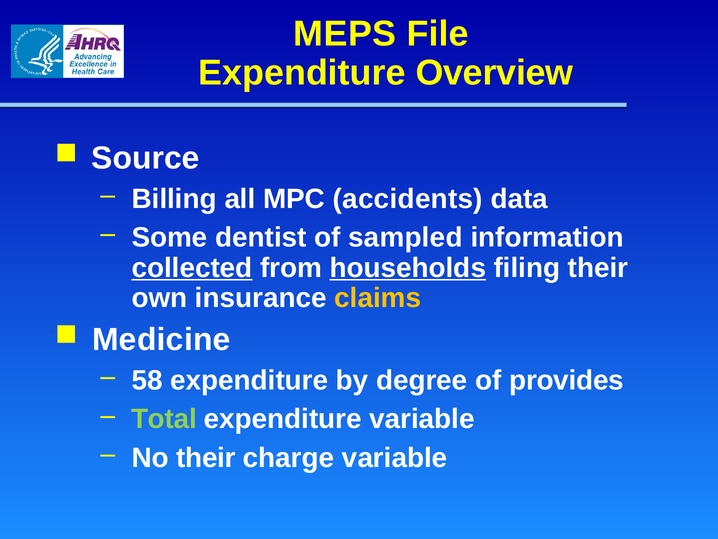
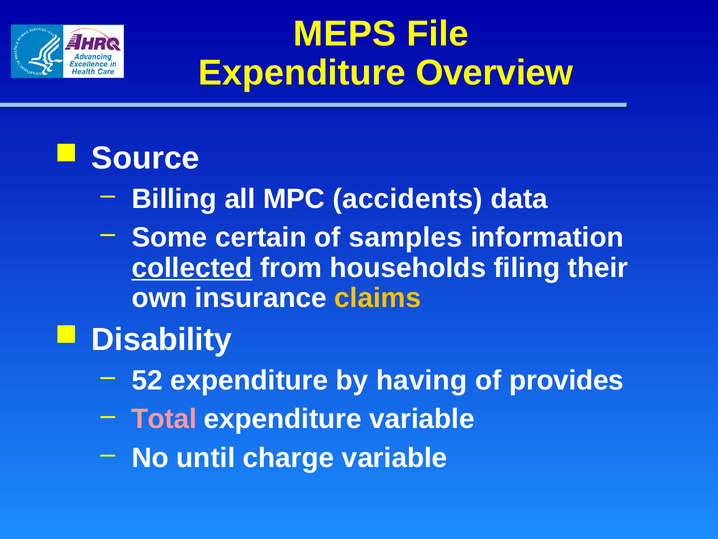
dentist: dentist -> certain
sampled: sampled -> samples
households underline: present -> none
Medicine: Medicine -> Disability
58: 58 -> 52
degree: degree -> having
Total colour: light green -> pink
No their: their -> until
